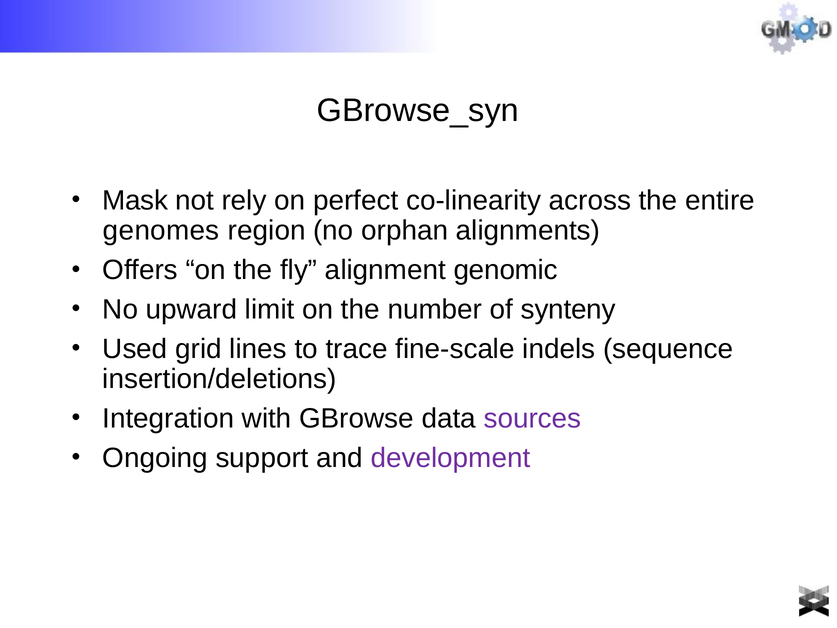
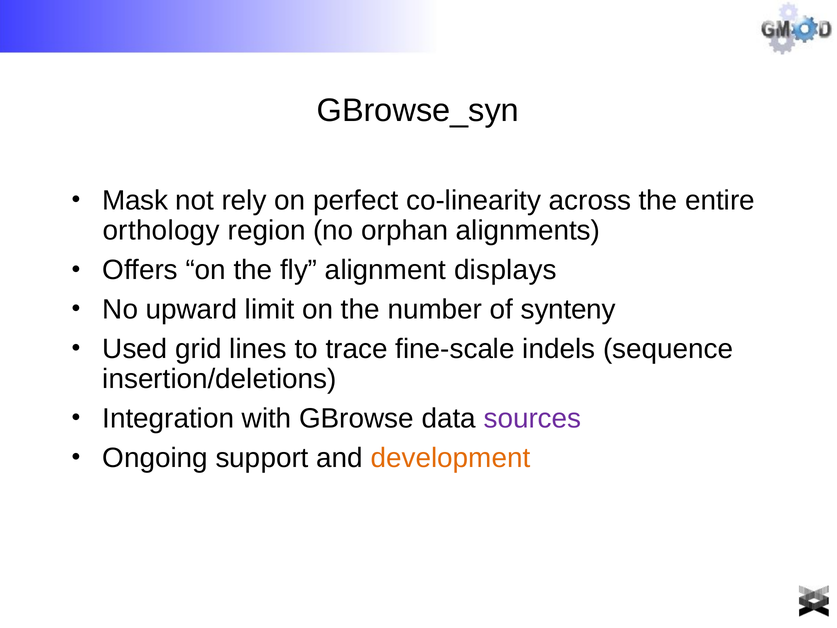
genomes: genomes -> orthology
genomic: genomic -> displays
development colour: purple -> orange
